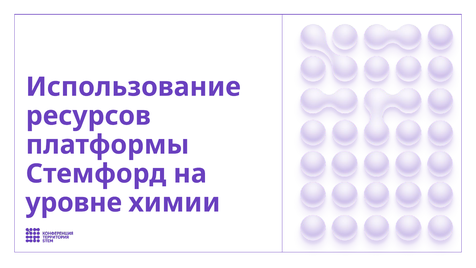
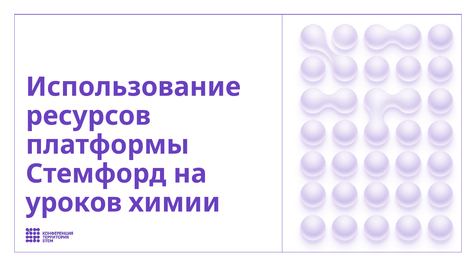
уровне: уровне -> уроков
